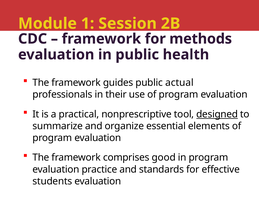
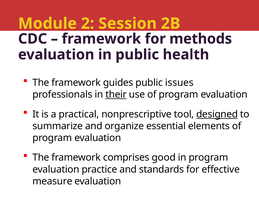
1: 1 -> 2
actual: actual -> issues
their underline: none -> present
students: students -> measure
